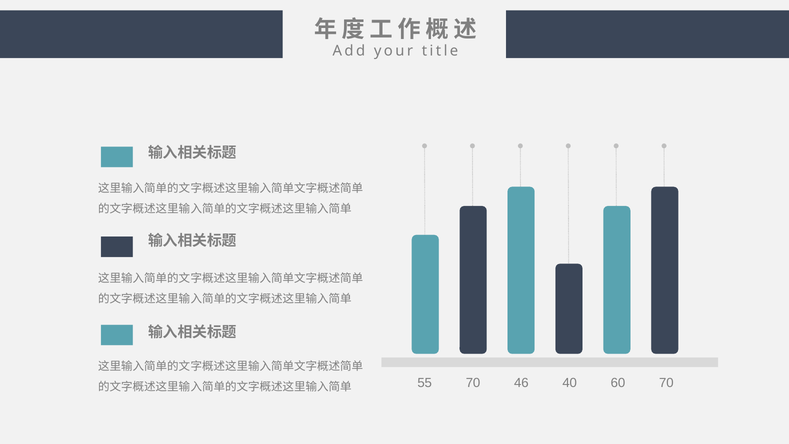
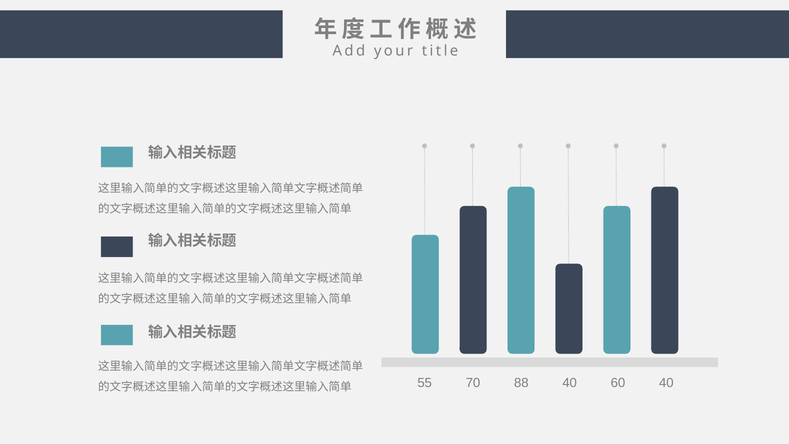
46: 46 -> 88
60 70: 70 -> 40
